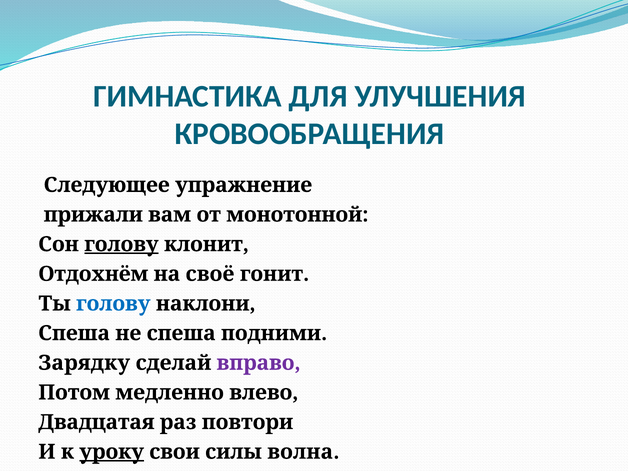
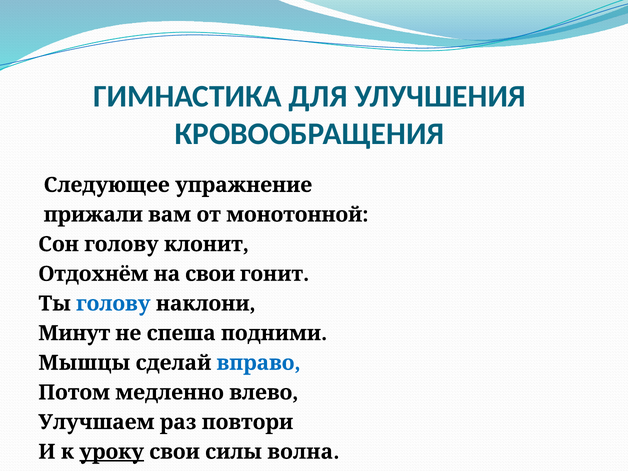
голову at (121, 244) underline: present -> none
на своё: своё -> свои
Спеша at (74, 333): Спеша -> Минут
Зарядку: Зарядку -> Мышцы
вправо colour: purple -> blue
Двадцатая: Двадцатая -> Улучшаем
